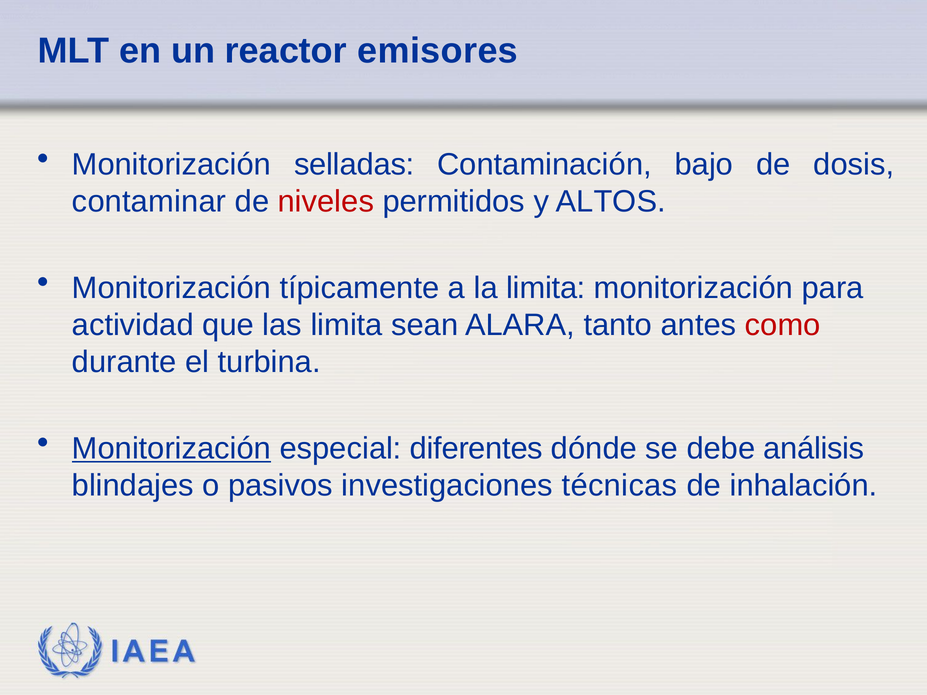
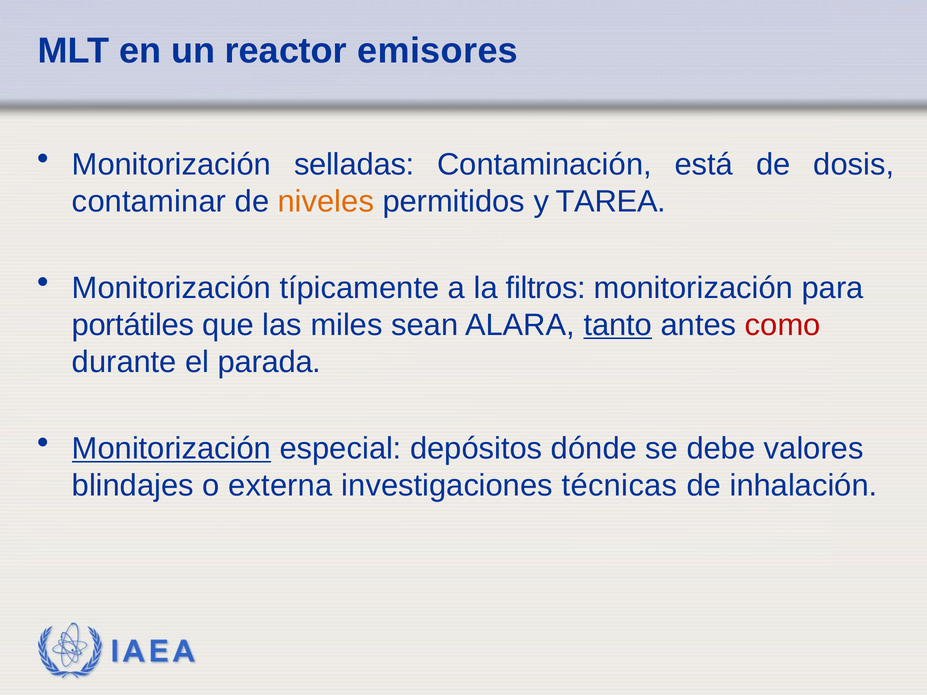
bajo: bajo -> está
niveles colour: red -> orange
ALTOS: ALTOS -> TAREA
la limita: limita -> filtros
actividad: actividad -> portátiles
las limita: limita -> miles
tanto underline: none -> present
turbina: turbina -> parada
diferentes: diferentes -> depósitos
análisis: análisis -> valores
pasivos: pasivos -> externa
